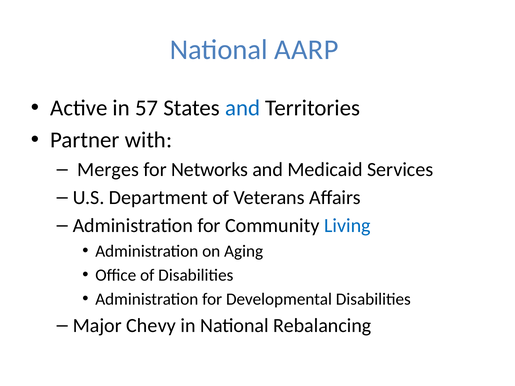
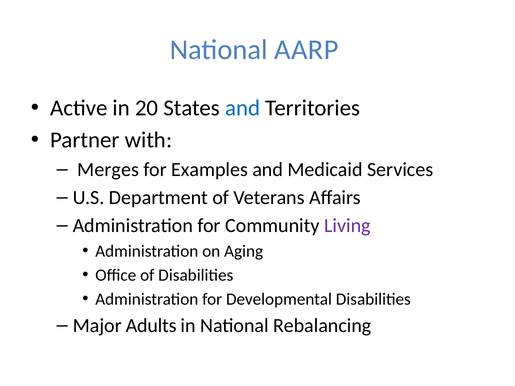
57: 57 -> 20
Networks: Networks -> Examples
Living colour: blue -> purple
Chevy: Chevy -> Adults
